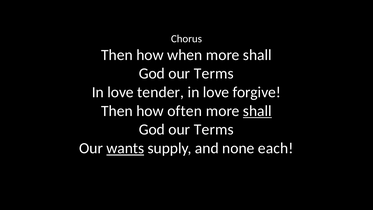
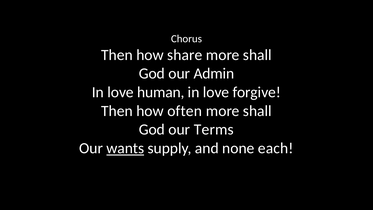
when: when -> share
Terms at (214, 74): Terms -> Admin
tender: tender -> human
shall at (257, 111) underline: present -> none
